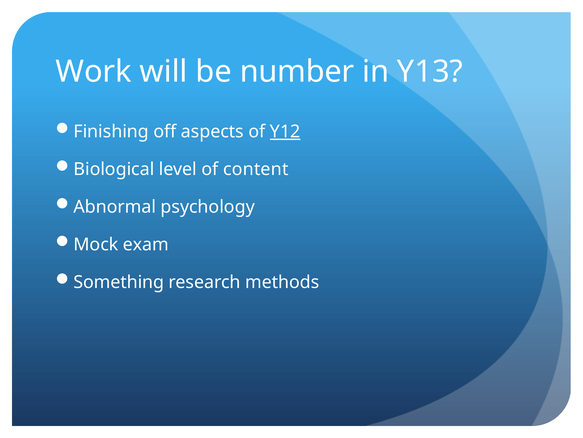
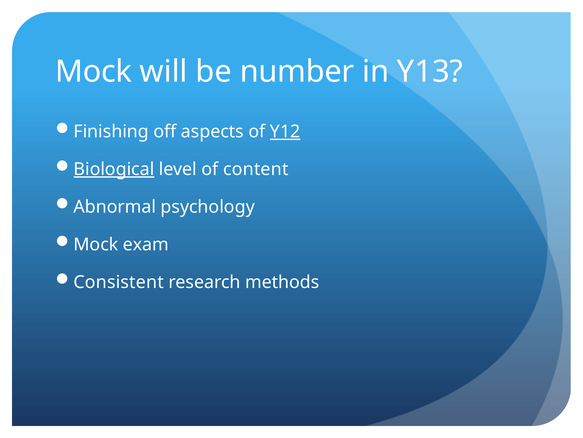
Work at (94, 72): Work -> Mock
Biological underline: none -> present
Something: Something -> Consistent
